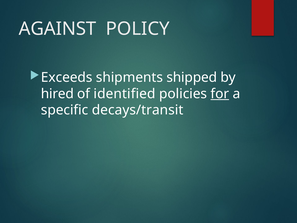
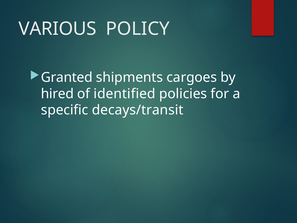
AGAINST: AGAINST -> VARIOUS
Exceeds: Exceeds -> Granted
shipped: shipped -> cargoes
for underline: present -> none
